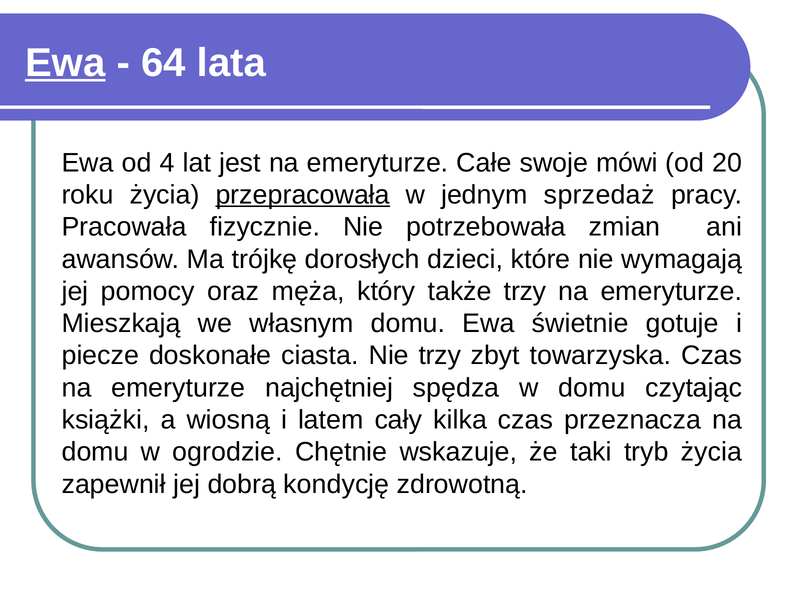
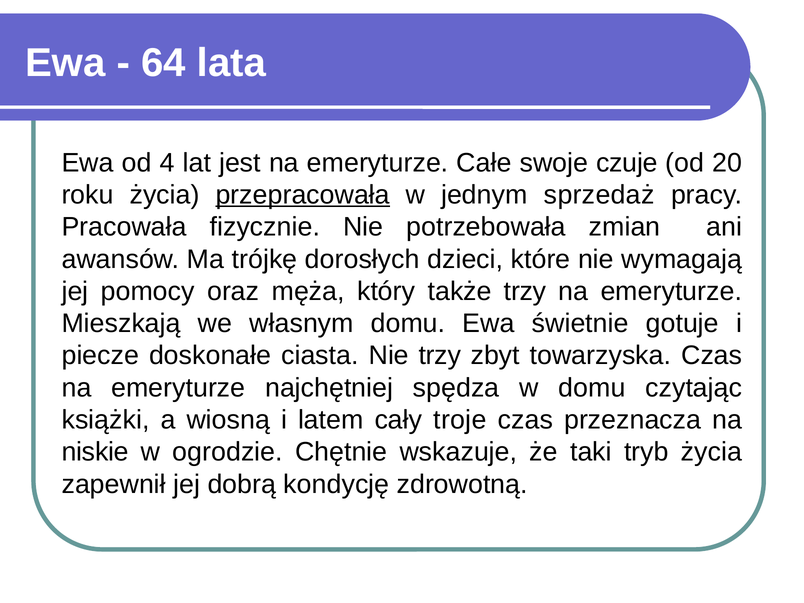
Ewa at (65, 63) underline: present -> none
mówi: mówi -> czuje
kilka: kilka -> troje
domu at (95, 452): domu -> niskie
